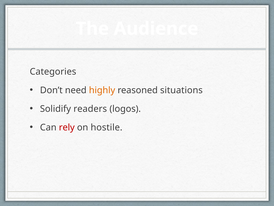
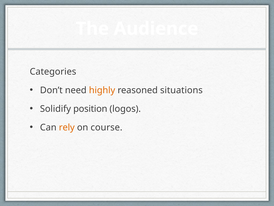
readers: readers -> position
rely colour: red -> orange
hostile: hostile -> course
